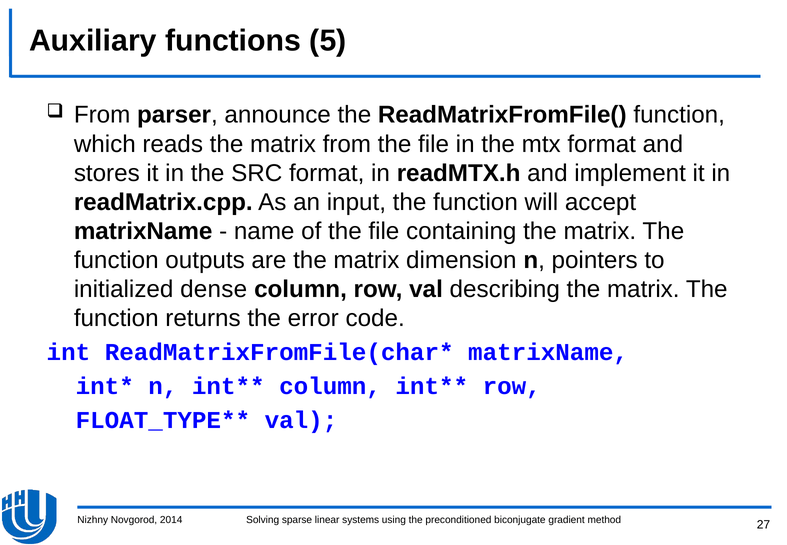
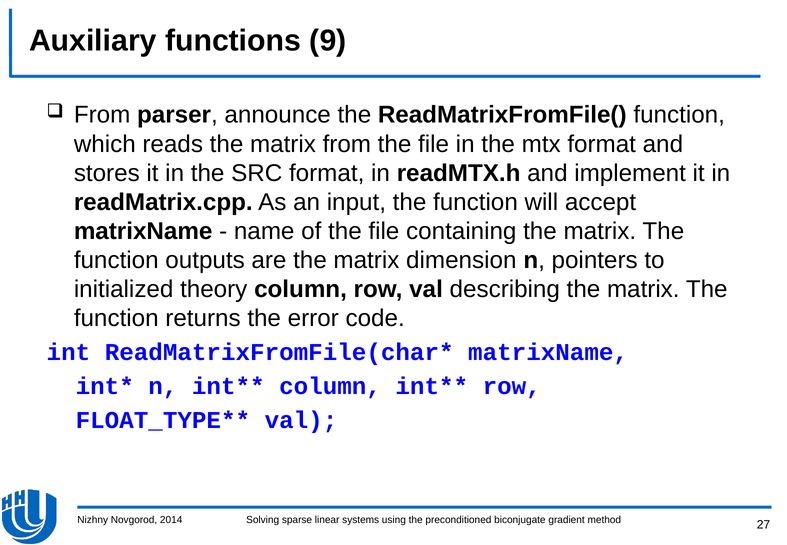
5: 5 -> 9
dense: dense -> theory
